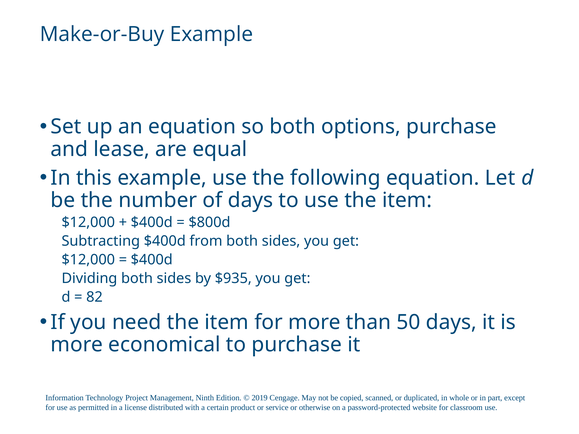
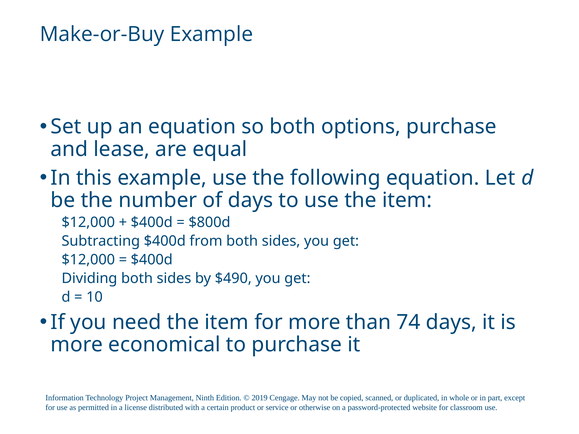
$935: $935 -> $490
82: 82 -> 10
50: 50 -> 74
